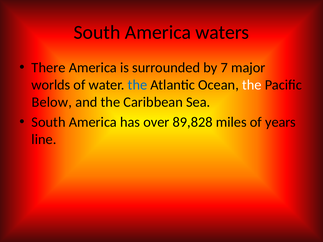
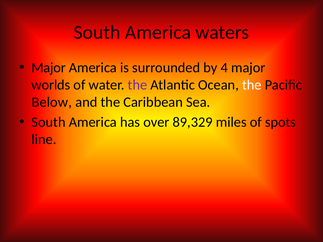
There at (49, 68): There -> Major
7: 7 -> 4
the at (137, 85) colour: blue -> purple
89,828: 89,828 -> 89,329
years: years -> spots
